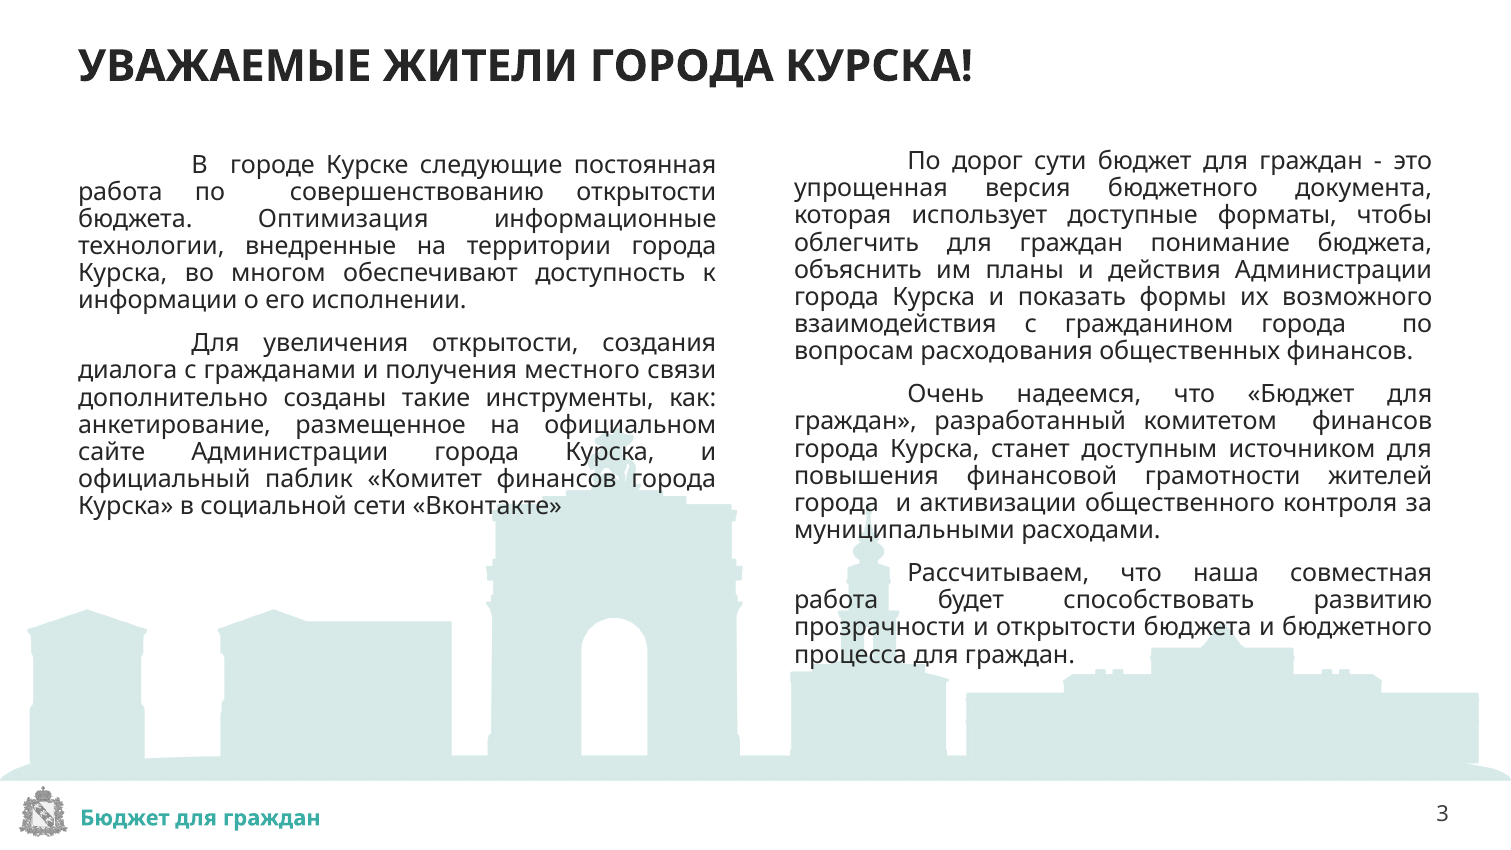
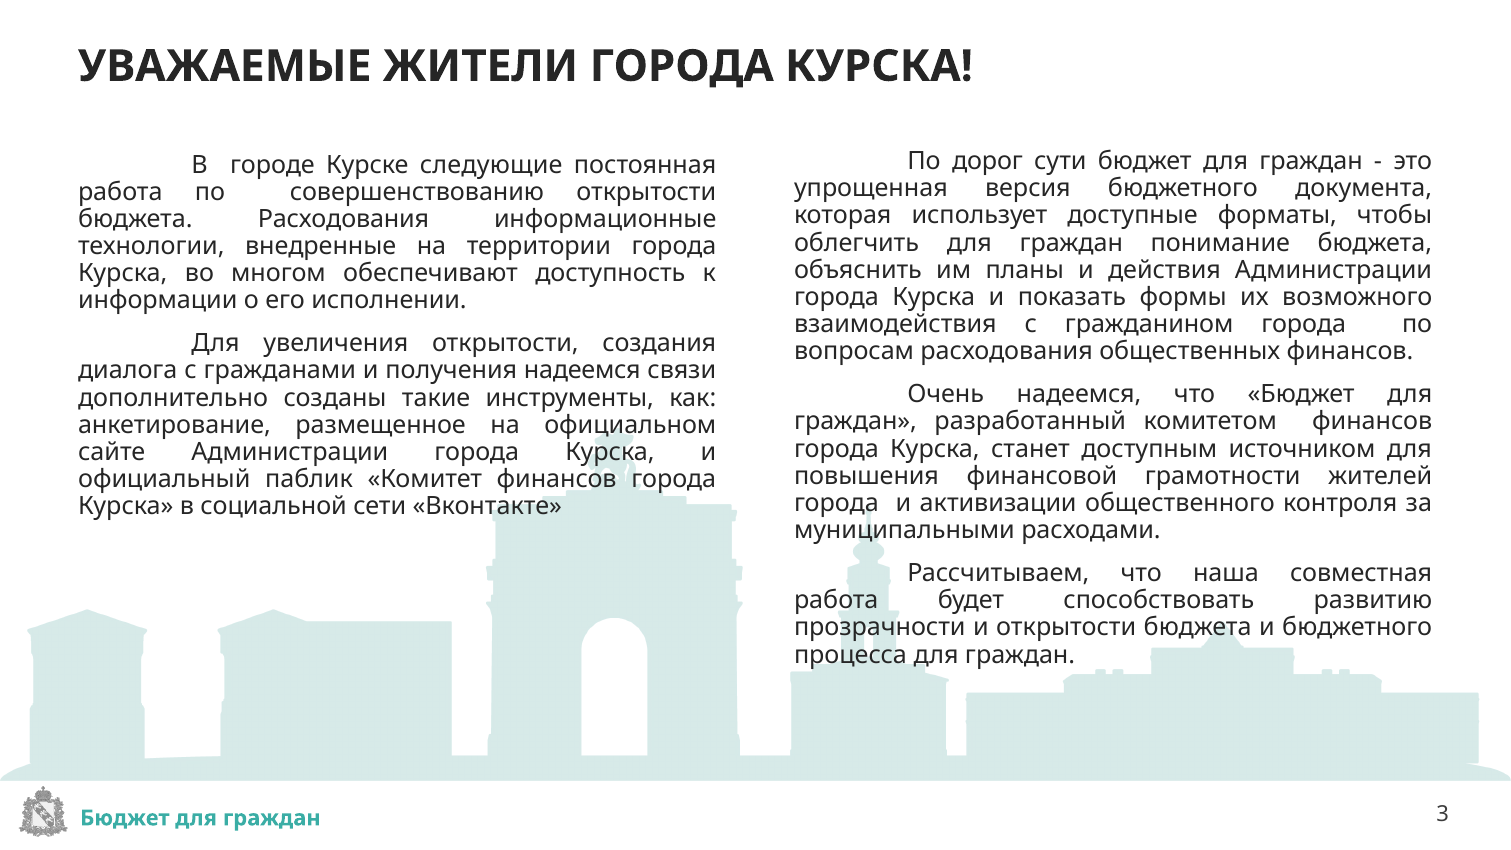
бюджета Оптимизация: Оптимизация -> Расходования
получения местного: местного -> надеемся
